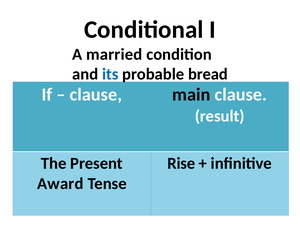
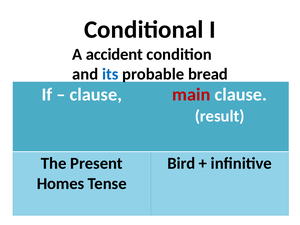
married: married -> accident
main colour: black -> red
Rise: Rise -> Bird
Award: Award -> Homes
